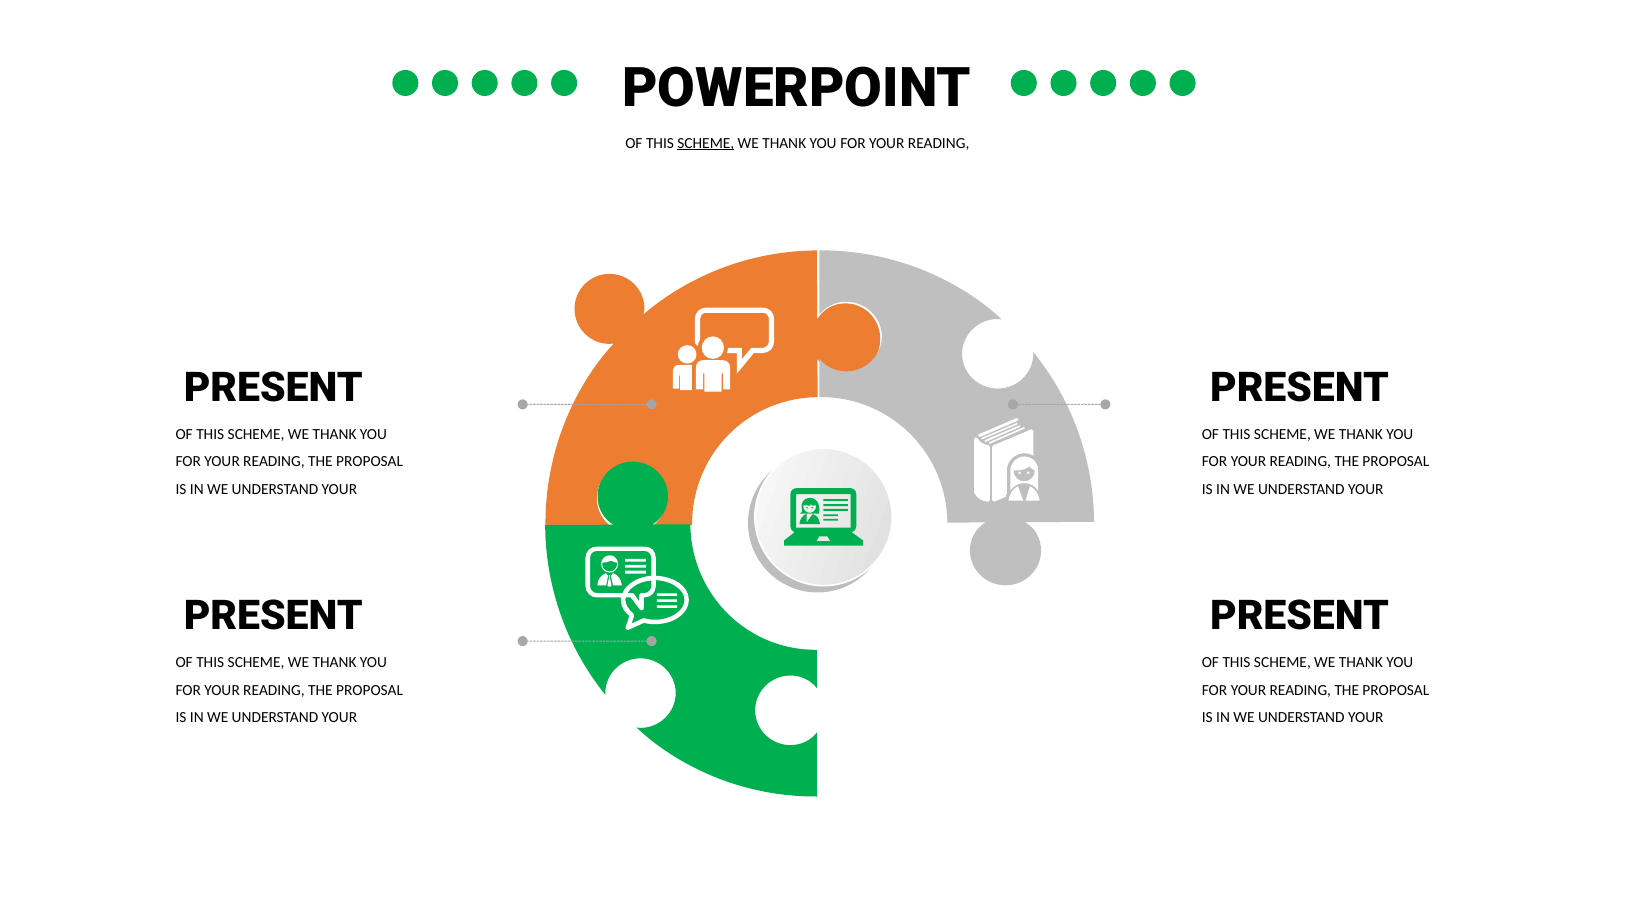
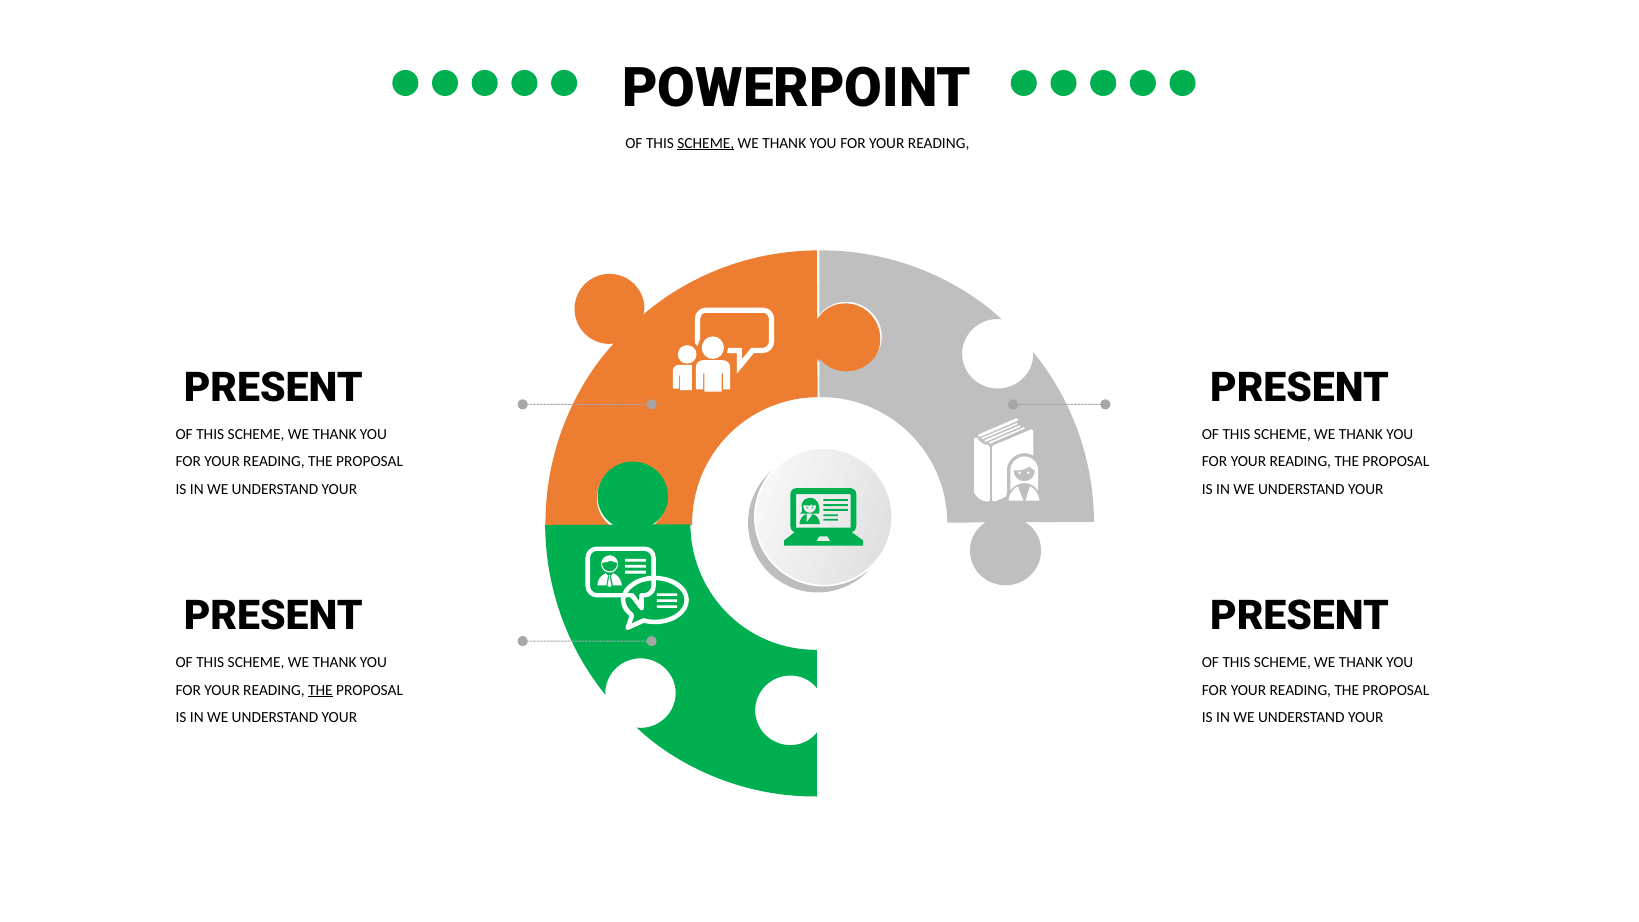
THE at (320, 690) underline: none -> present
